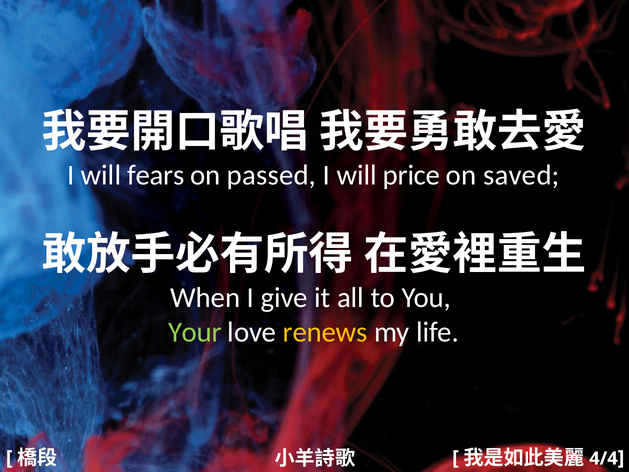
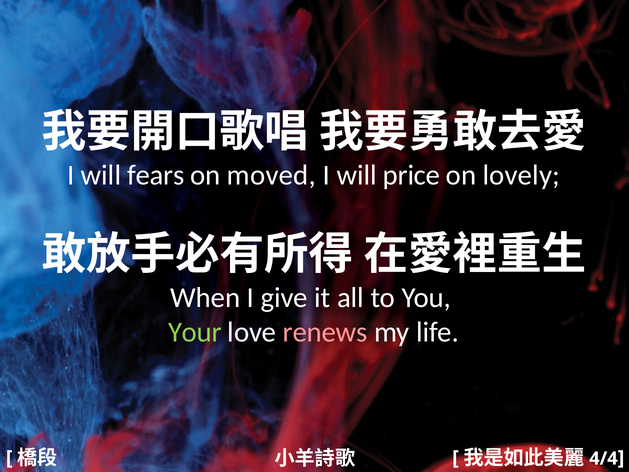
passed: passed -> moved
saved: saved -> lovely
renews colour: yellow -> pink
